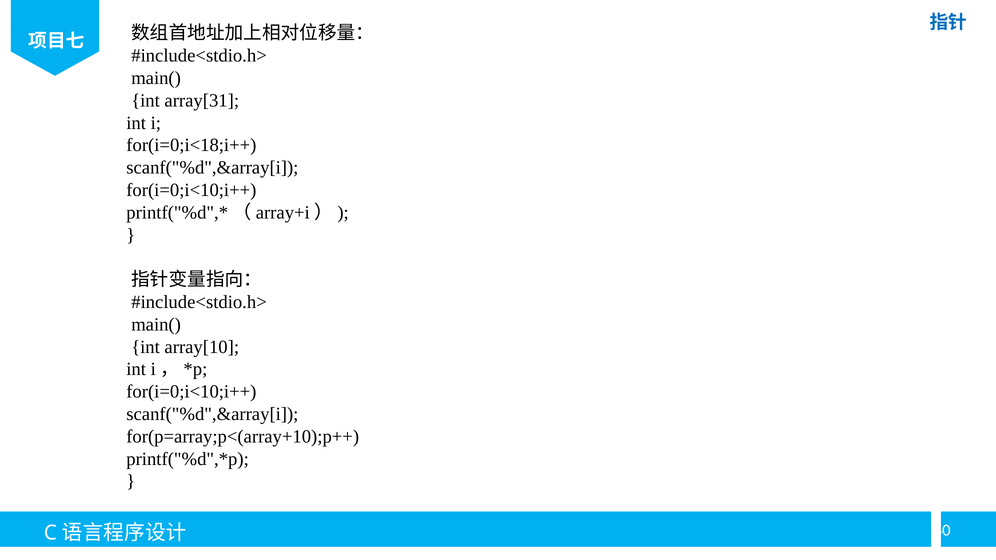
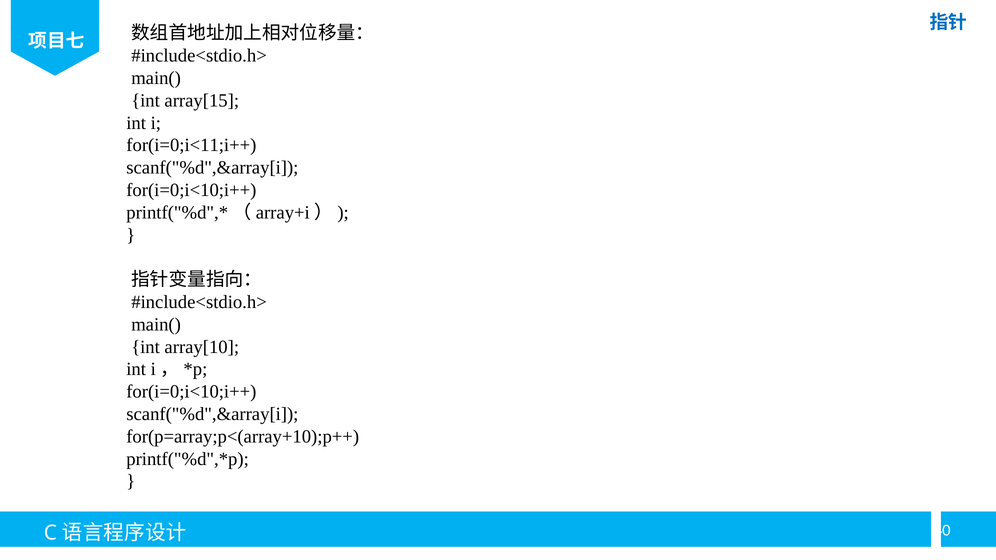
array[31: array[31 -> array[15
for(i=0;i<18;i++: for(i=0;i<18;i++ -> for(i=0;i<11;i++
